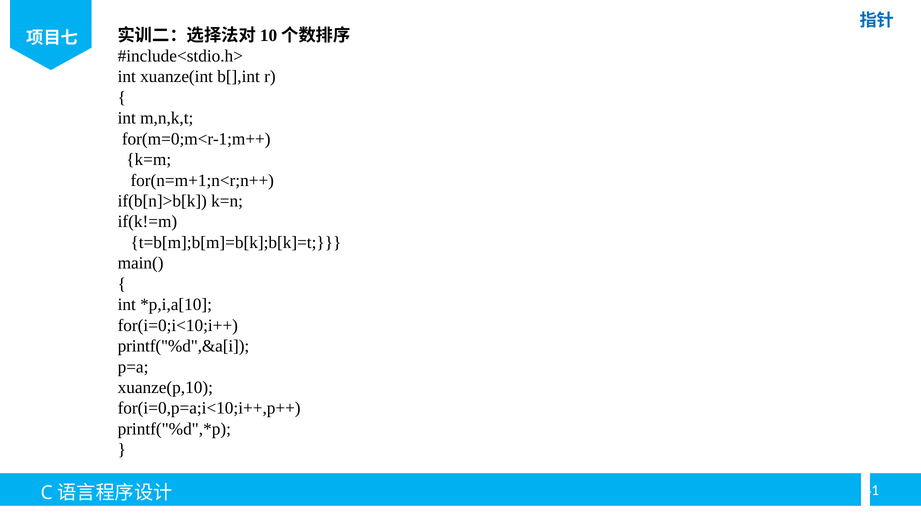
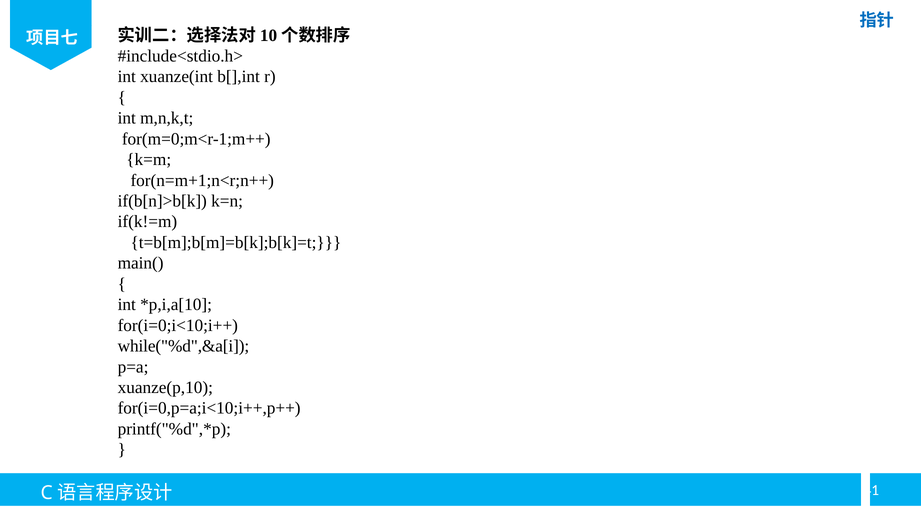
printf("%d",&a[i: printf("%d",&a[i -> while("%d",&a[i
